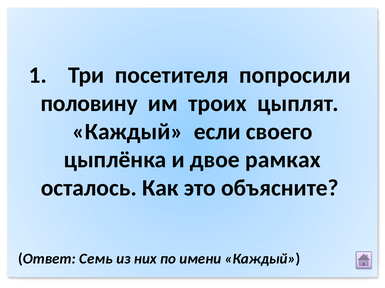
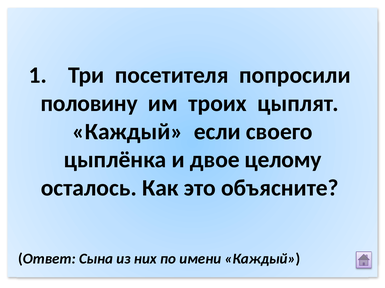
рамках: рамках -> целому
Семь: Семь -> Сына
